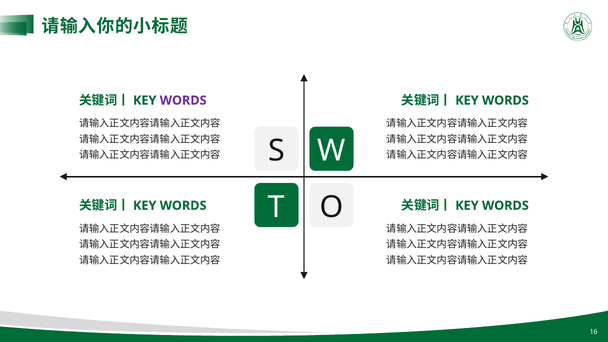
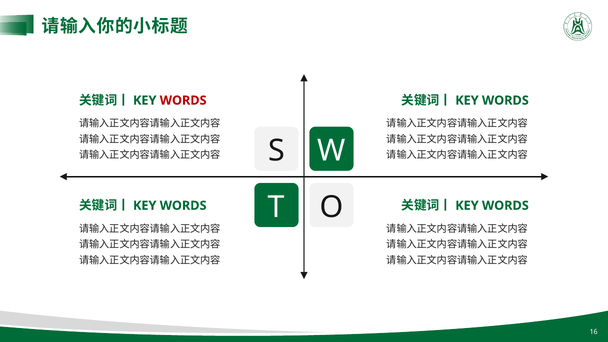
WORDS at (183, 100) colour: purple -> red
